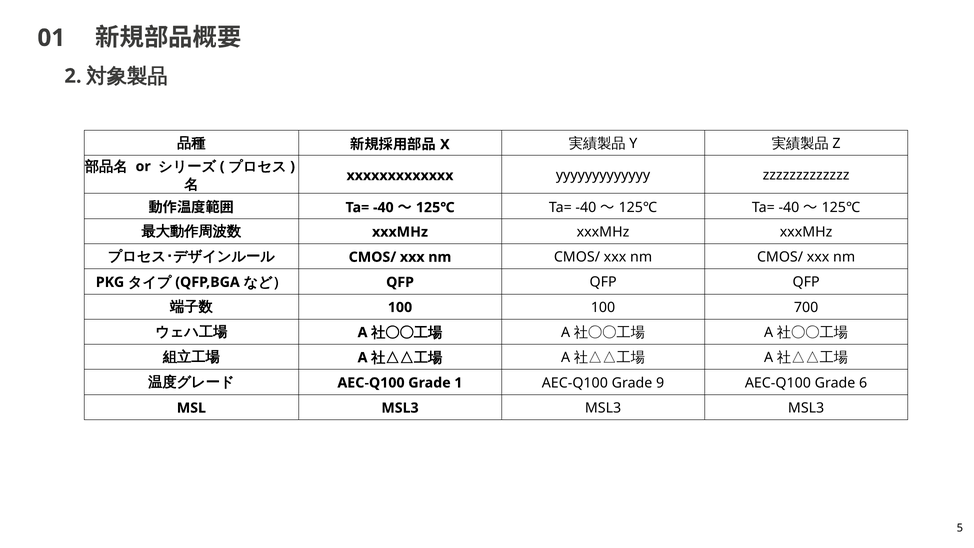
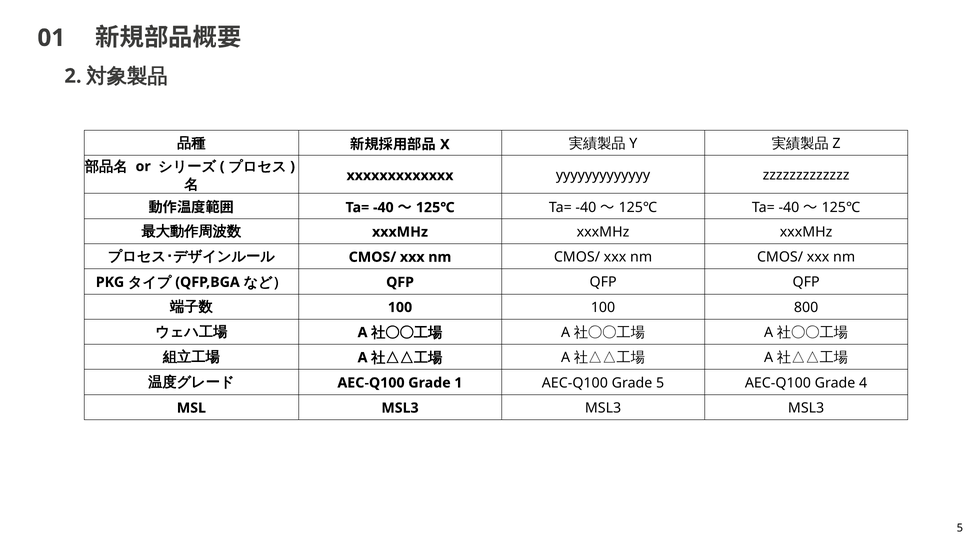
700: 700 -> 800
Grade 9: 9 -> 5
6: 6 -> 4
